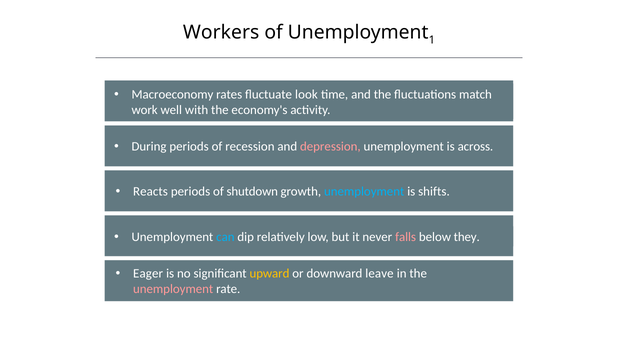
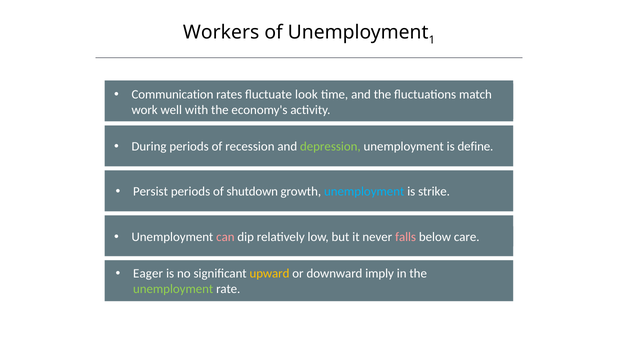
Macroeconomy: Macroeconomy -> Communication
depression colour: pink -> light green
across: across -> define
Reacts: Reacts -> Persist
shifts: shifts -> strike
can colour: light blue -> pink
they: they -> care
leave: leave -> imply
unemployment at (173, 289) colour: pink -> light green
